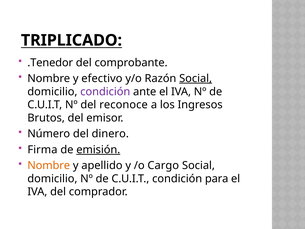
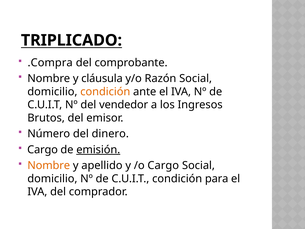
.Tenedor: .Tenedor -> .Compra
efectivo: efectivo -> cláusula
Social at (196, 78) underline: present -> none
condición at (105, 92) colour: purple -> orange
reconoce: reconoce -> vendedor
Firma at (42, 149): Firma -> Cargo
